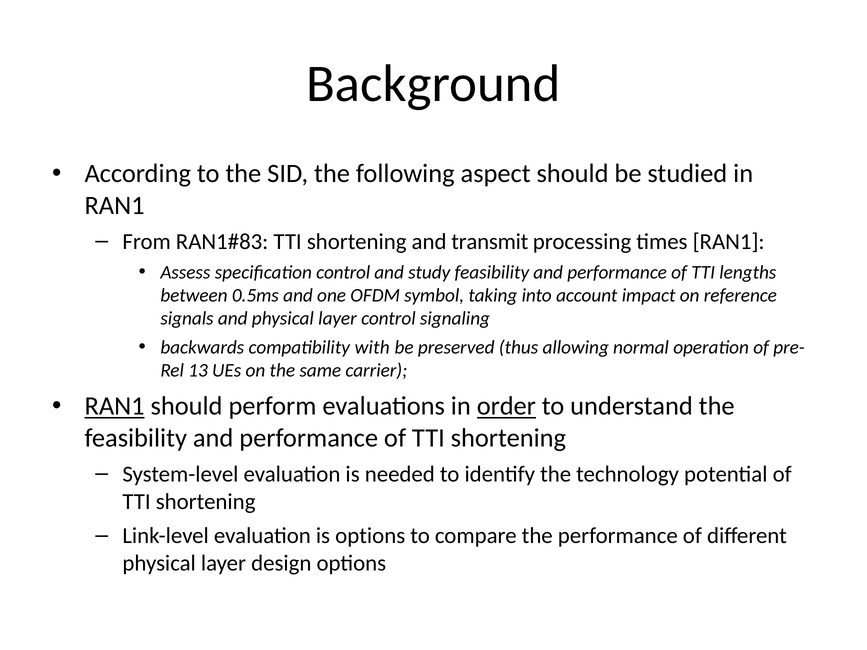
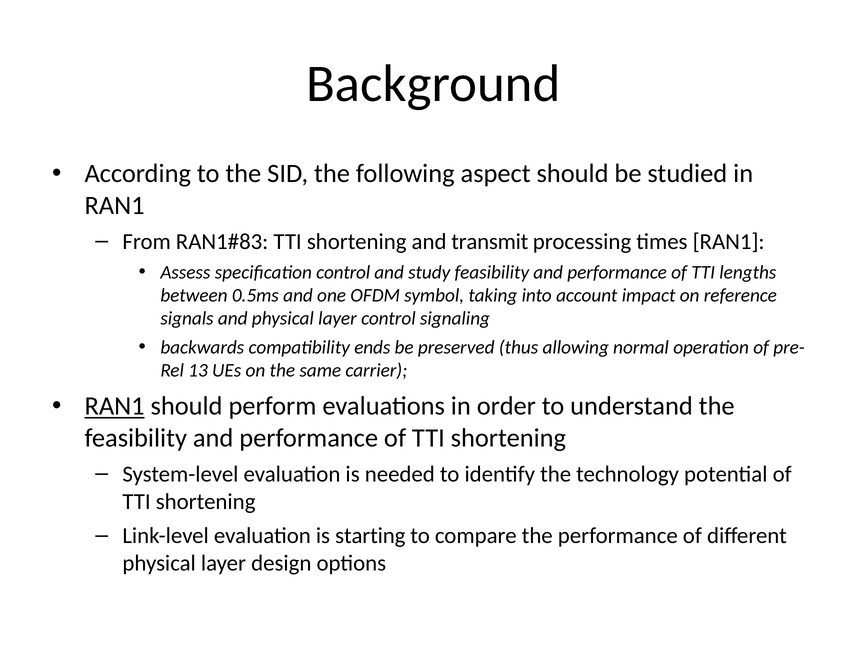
with: with -> ends
order underline: present -> none
is options: options -> starting
